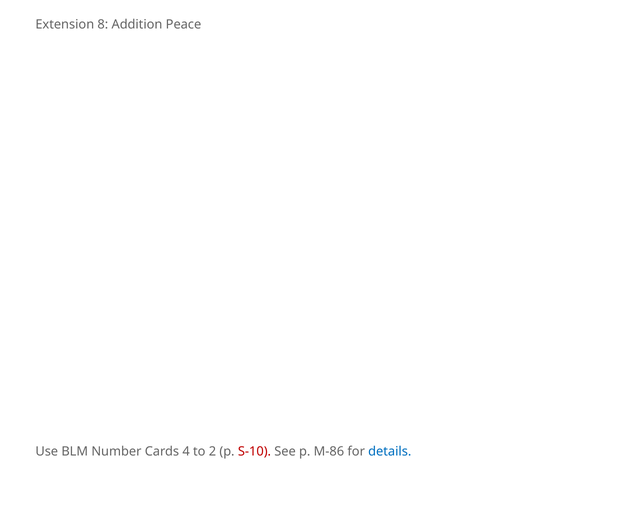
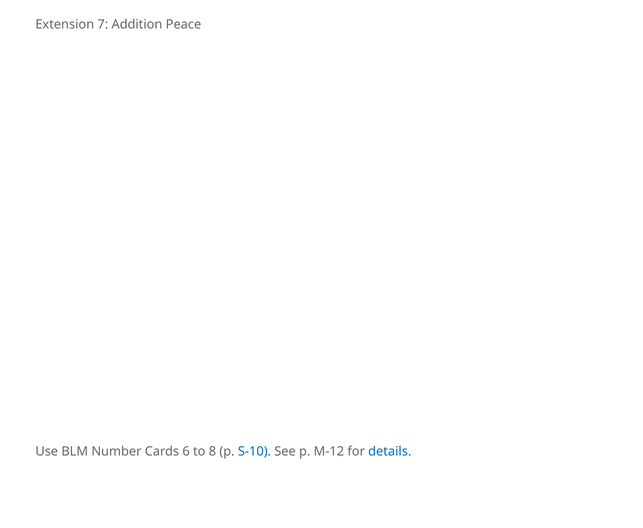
8: 8 -> 7
4: 4 -> 6
2: 2 -> 8
S-10 colour: red -> blue
M-86: M-86 -> M-12
